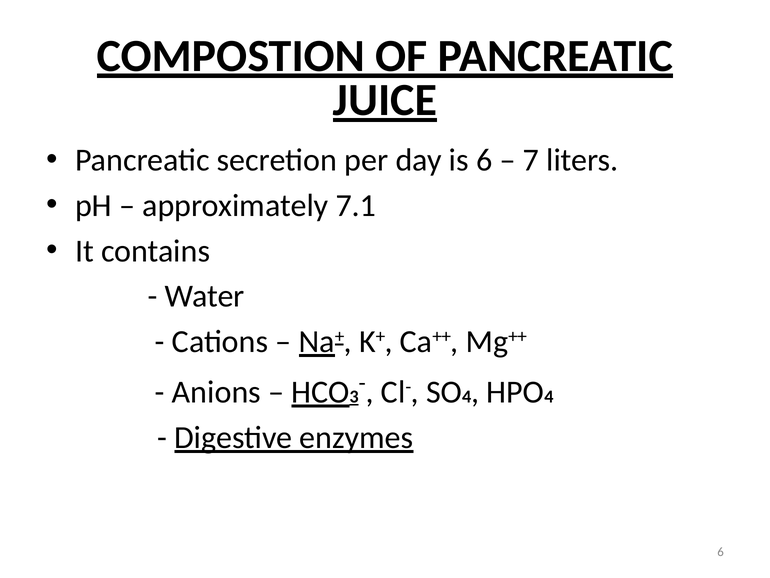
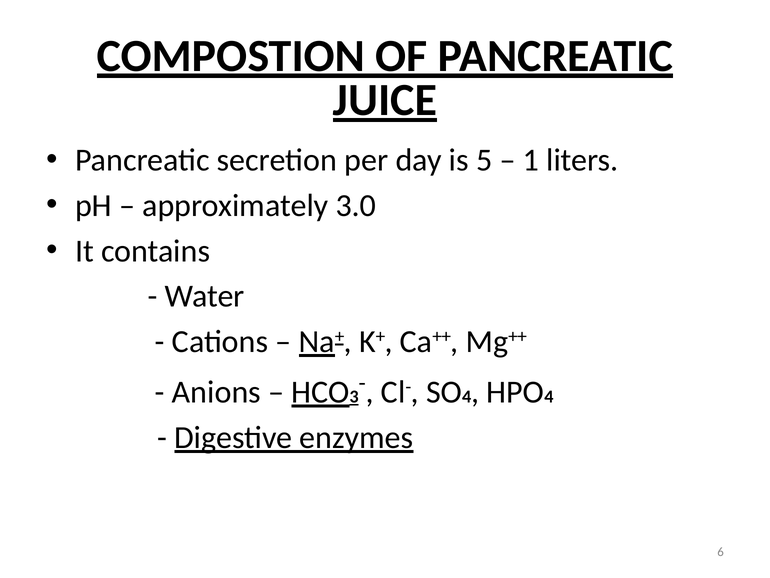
is 6: 6 -> 5
7: 7 -> 1
7.1: 7.1 -> 3.0
